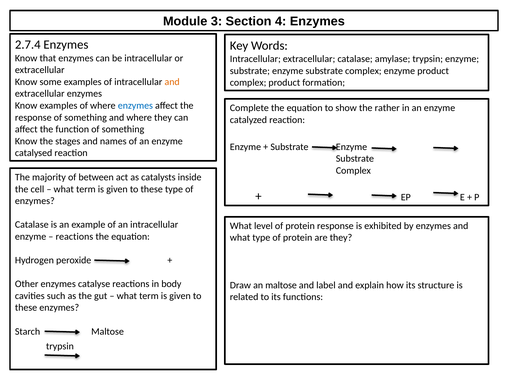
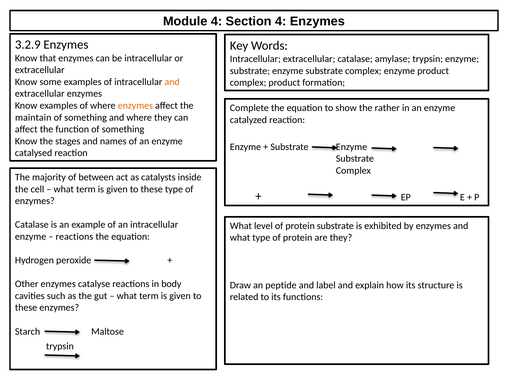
Module 3: 3 -> 4
2.7.4: 2.7.4 -> 3.2.9
enzymes at (135, 106) colour: blue -> orange
response at (33, 117): response -> maintain
protein response: response -> substrate
an maltose: maltose -> peptide
